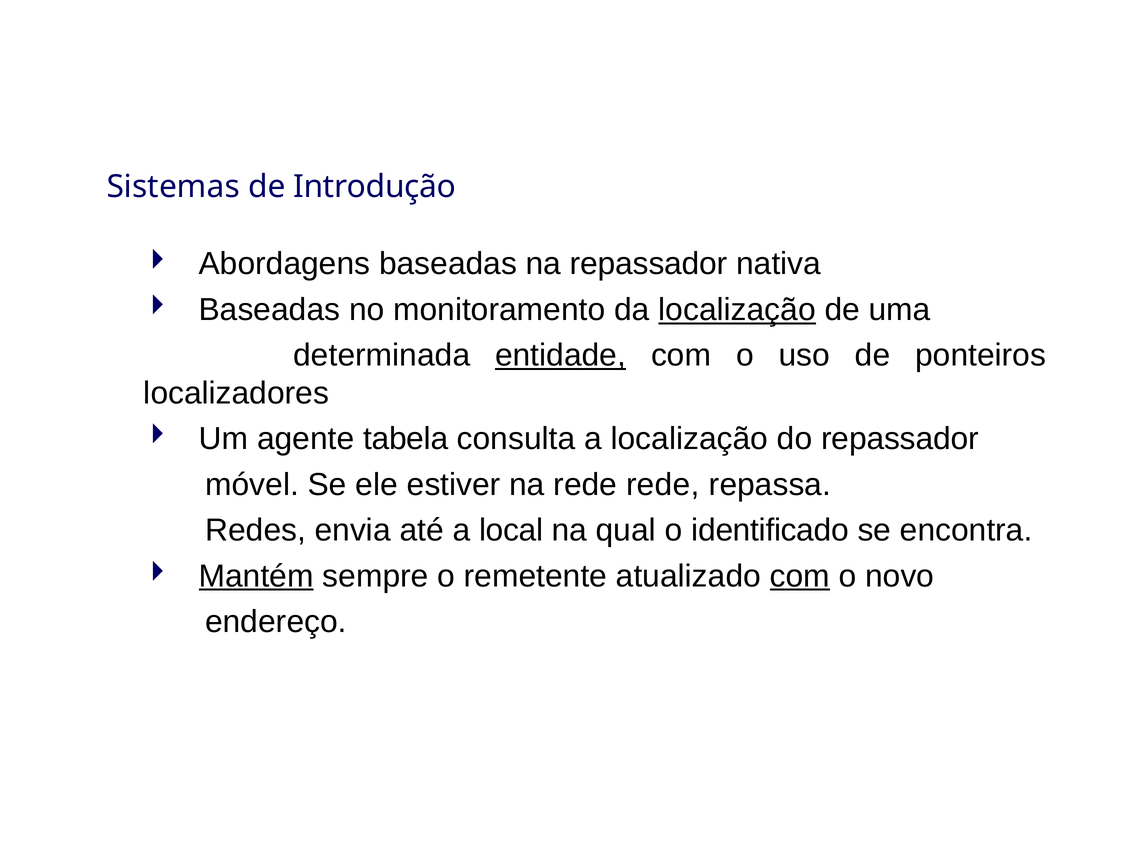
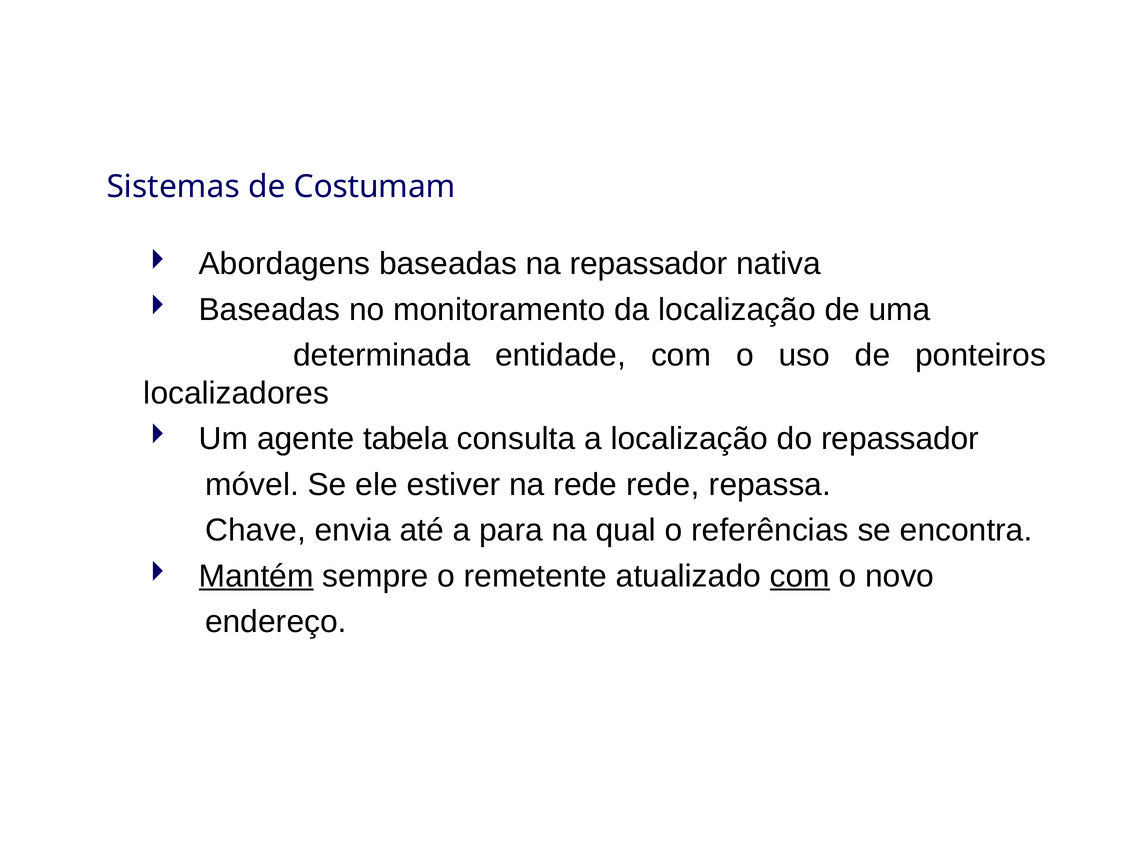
Introdução: Introdução -> Costumam
localização at (737, 310) underline: present -> none
entidade underline: present -> none
Redes: Redes -> Chave
local: local -> para
identificado: identificado -> referências
